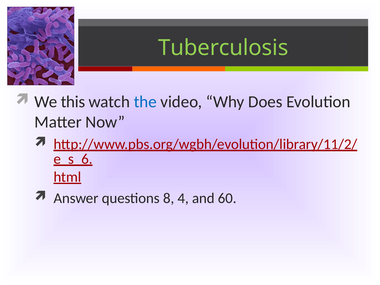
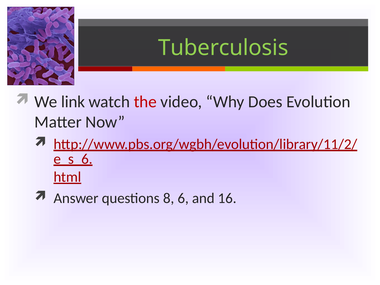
this: this -> link
the colour: blue -> red
4: 4 -> 6
60: 60 -> 16
